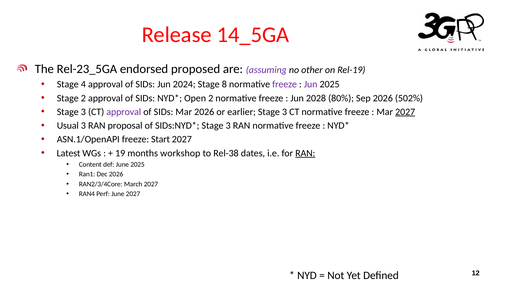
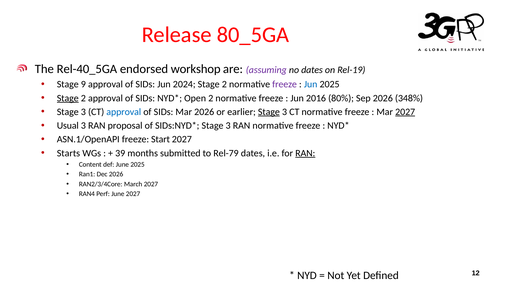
14_5GA: 14_5GA -> 80_5GA
Rel-23_5GA: Rel-23_5GA -> Rel-40_5GA
proposed: proposed -> workshop
no other: other -> dates
4: 4 -> 9
2024 Stage 8: 8 -> 2
Jun at (311, 84) colour: purple -> blue
Stage at (68, 98) underline: none -> present
2028: 2028 -> 2016
502%: 502% -> 348%
approval at (124, 112) colour: purple -> blue
Stage at (269, 112) underline: none -> present
Latest: Latest -> Starts
19: 19 -> 39
workshop: workshop -> submitted
Rel-38: Rel-38 -> Rel-79
